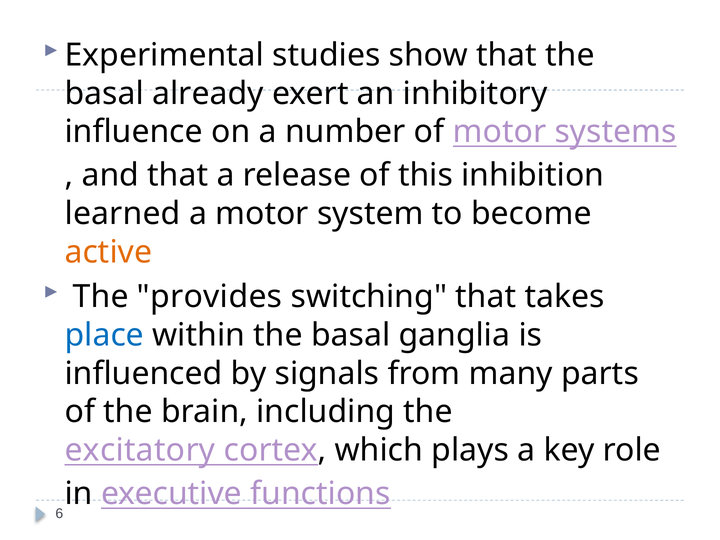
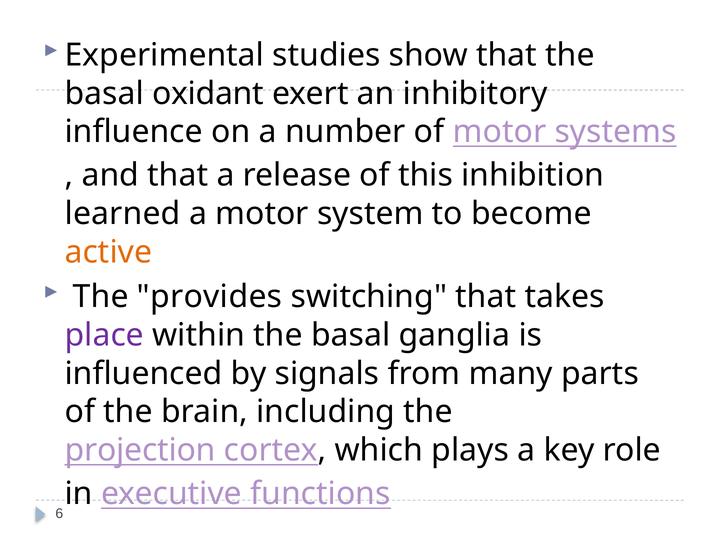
already: already -> oxidant
place colour: blue -> purple
excitatory: excitatory -> projection
